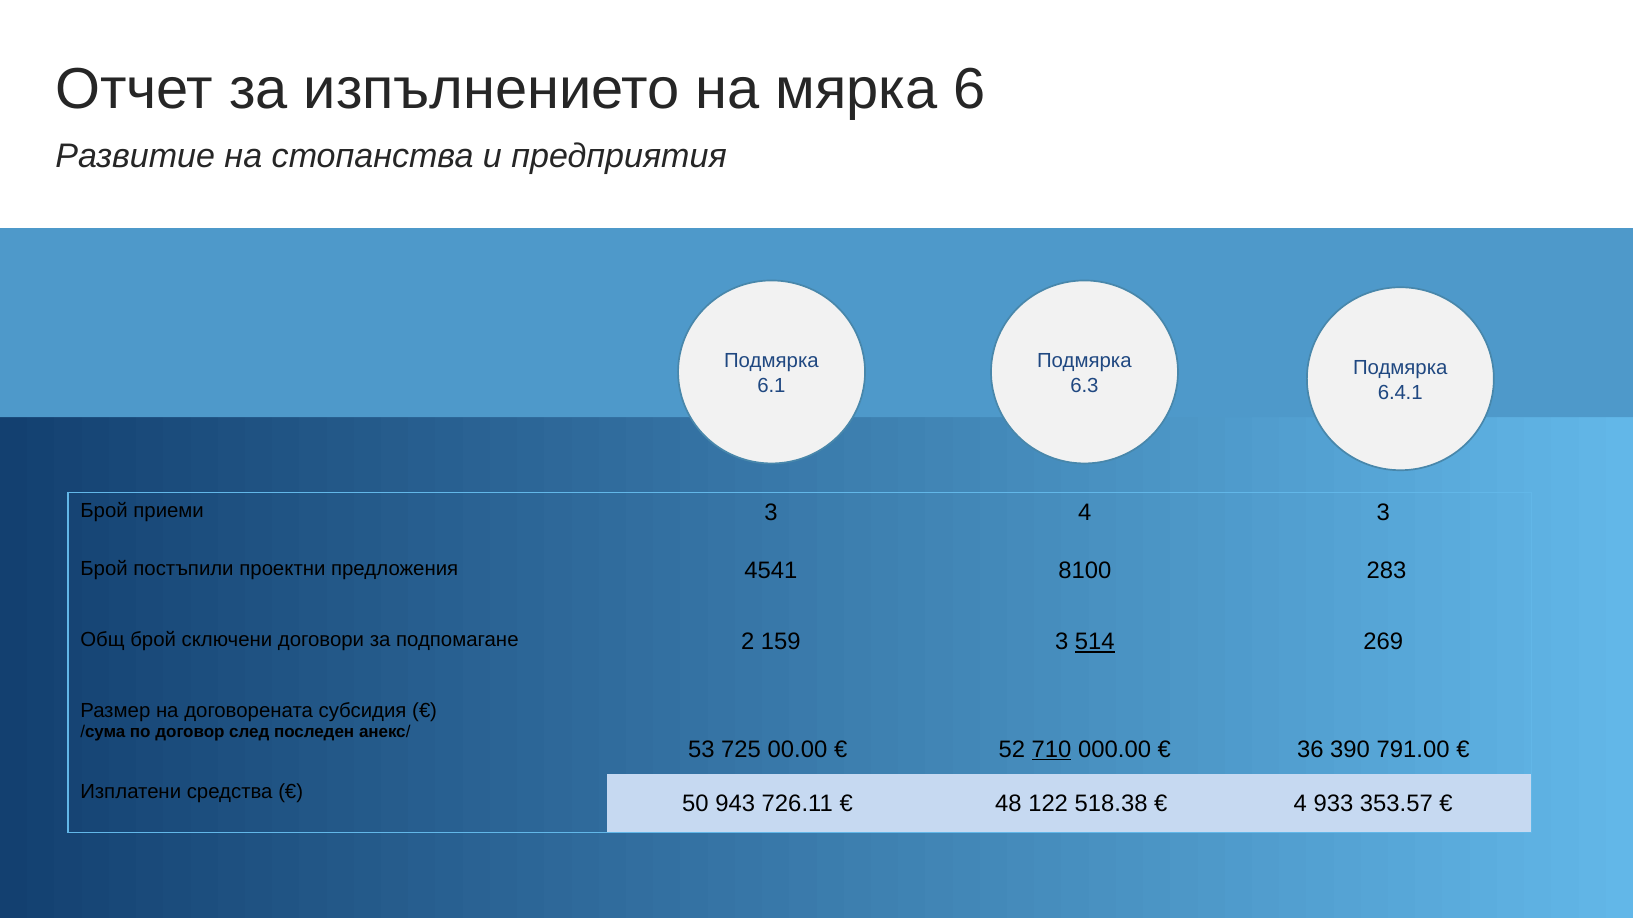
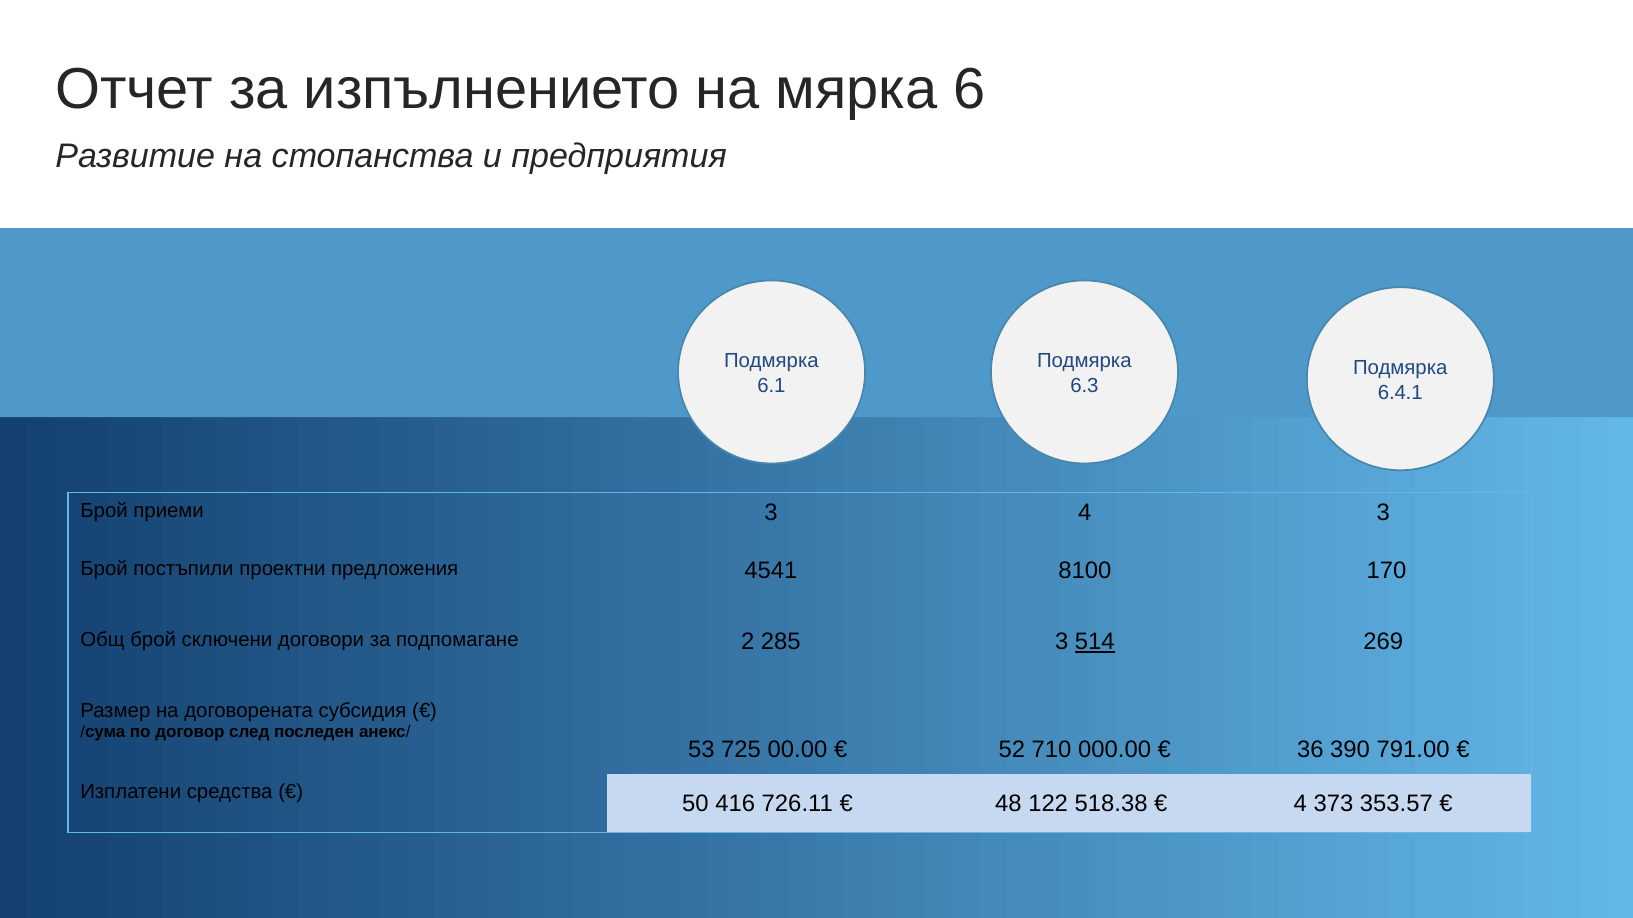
283: 283 -> 170
159: 159 -> 285
710 underline: present -> none
943: 943 -> 416
933: 933 -> 373
